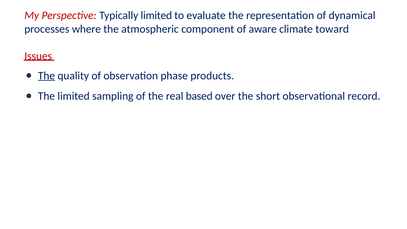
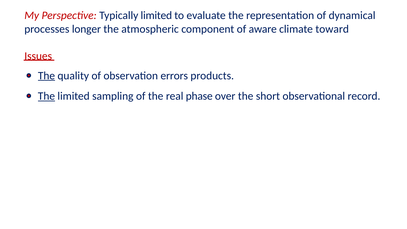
where: where -> longer
phase: phase -> errors
The at (46, 96) underline: none -> present
based: based -> phase
